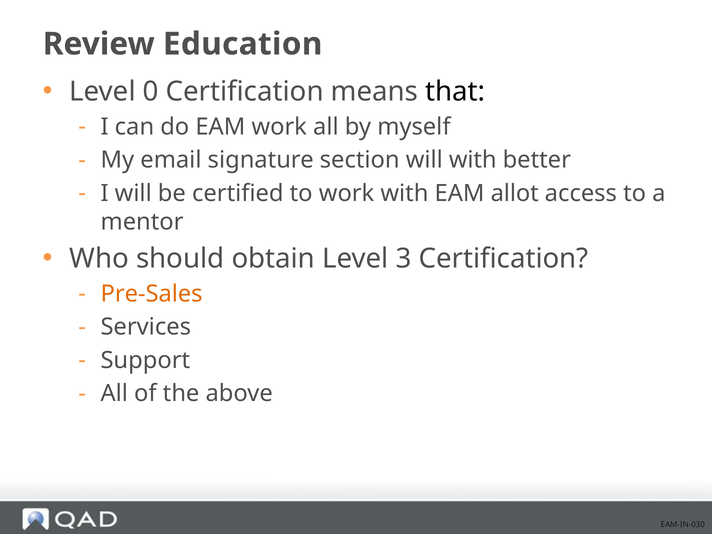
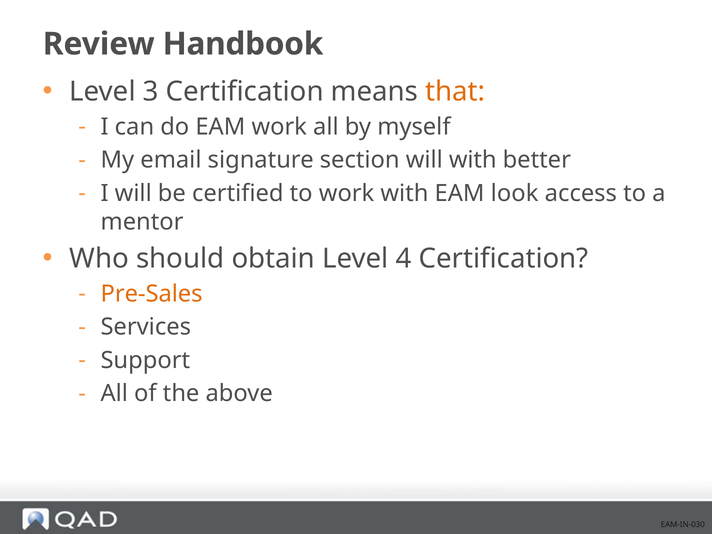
Education: Education -> Handbook
0: 0 -> 3
that colour: black -> orange
allot: allot -> look
3: 3 -> 4
